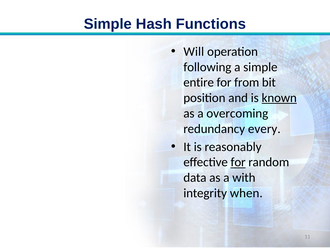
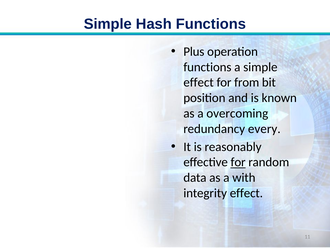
Will: Will -> Plus
following at (207, 67): following -> functions
entire at (199, 82): entire -> effect
known underline: present -> none
integrity when: when -> effect
